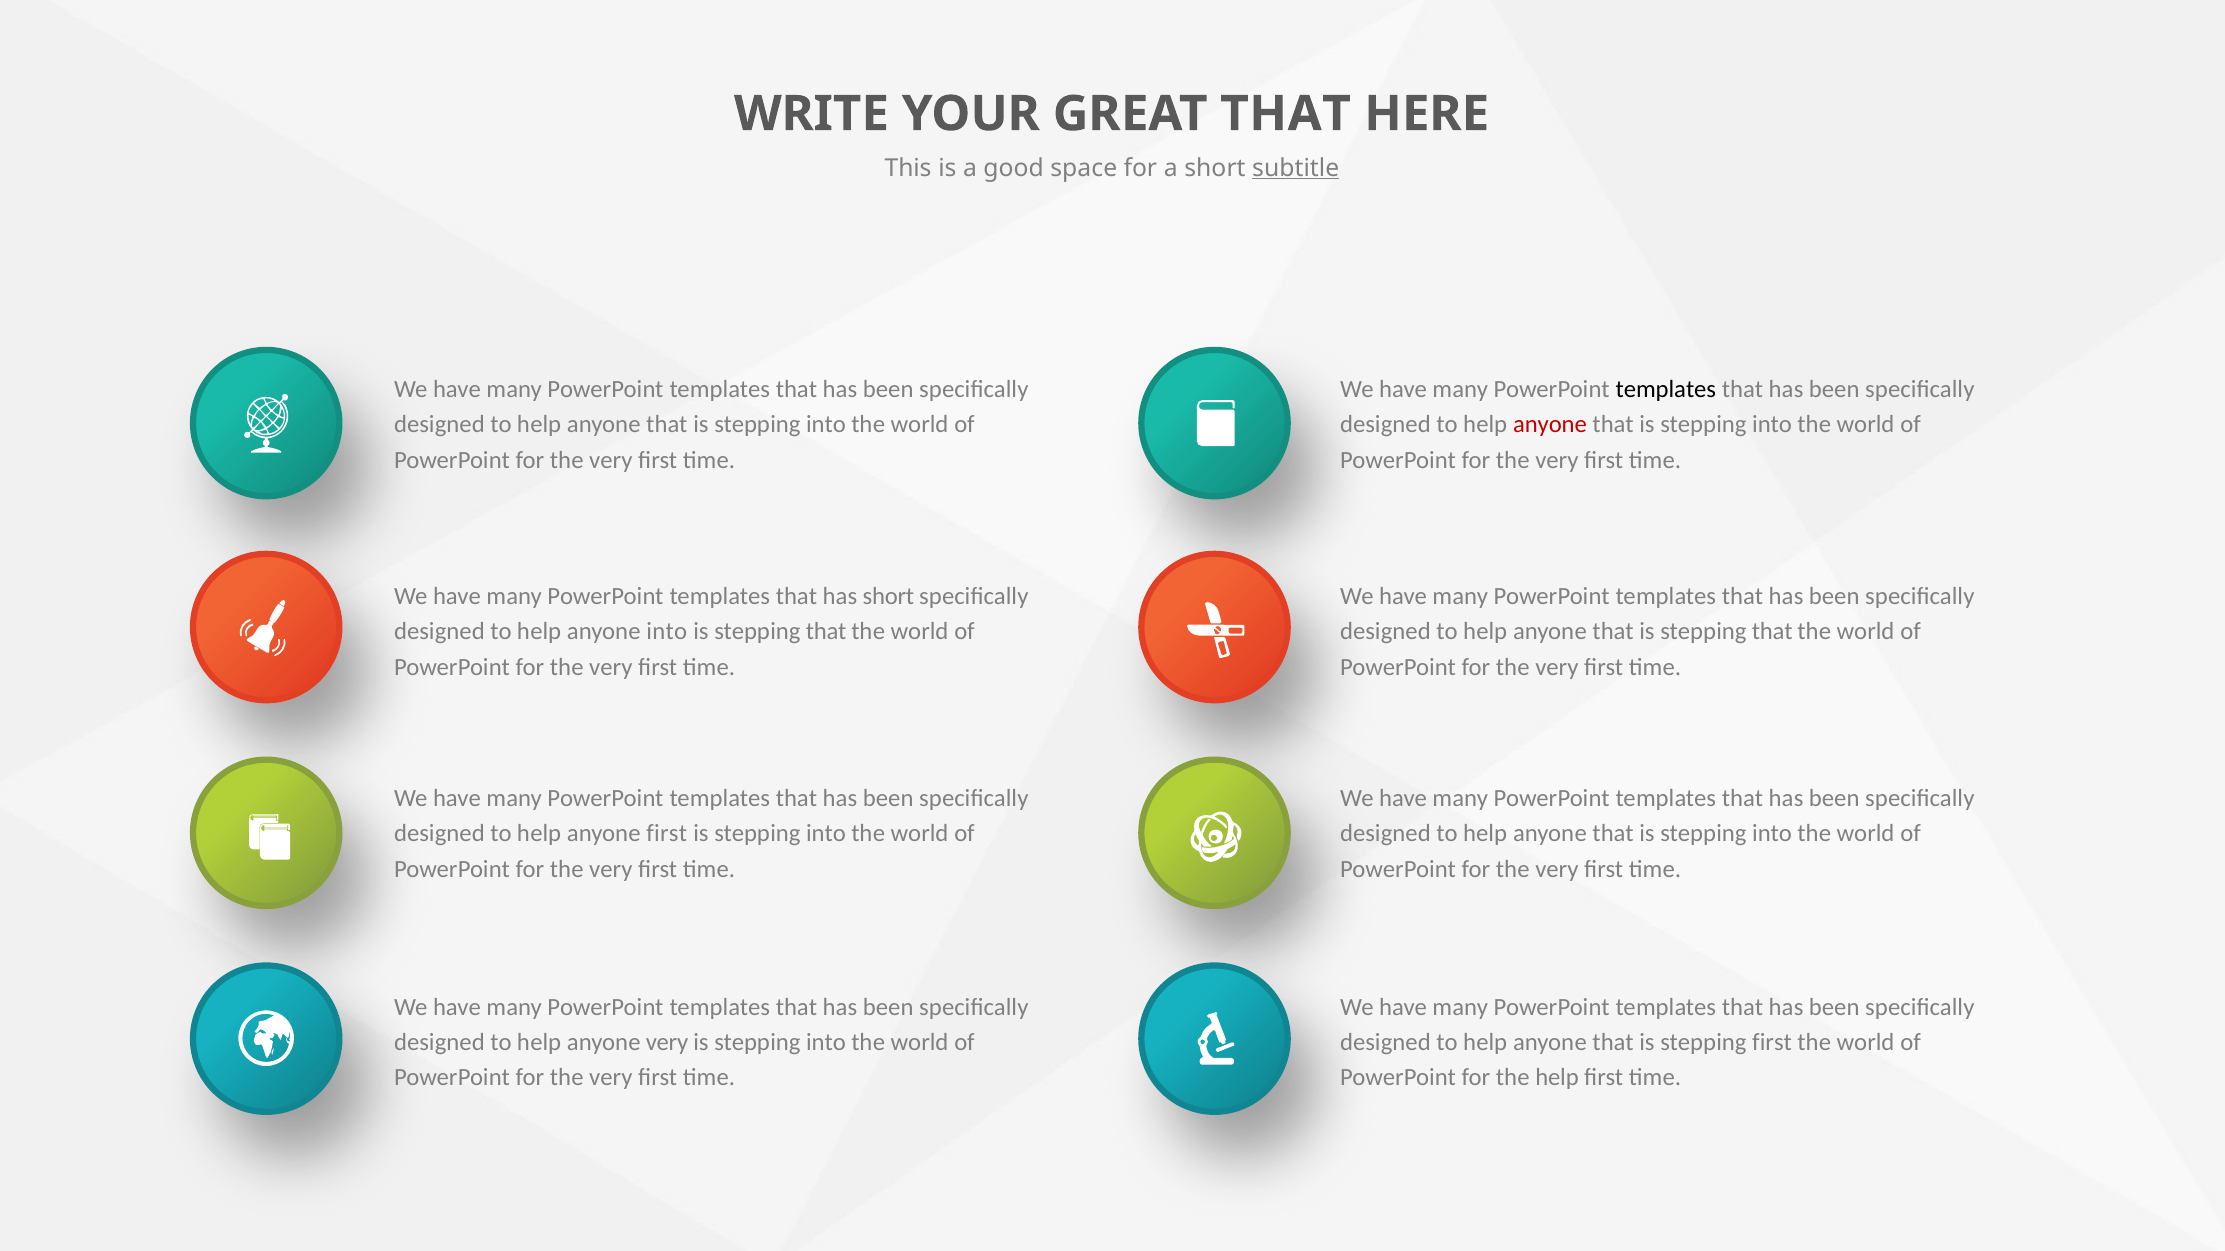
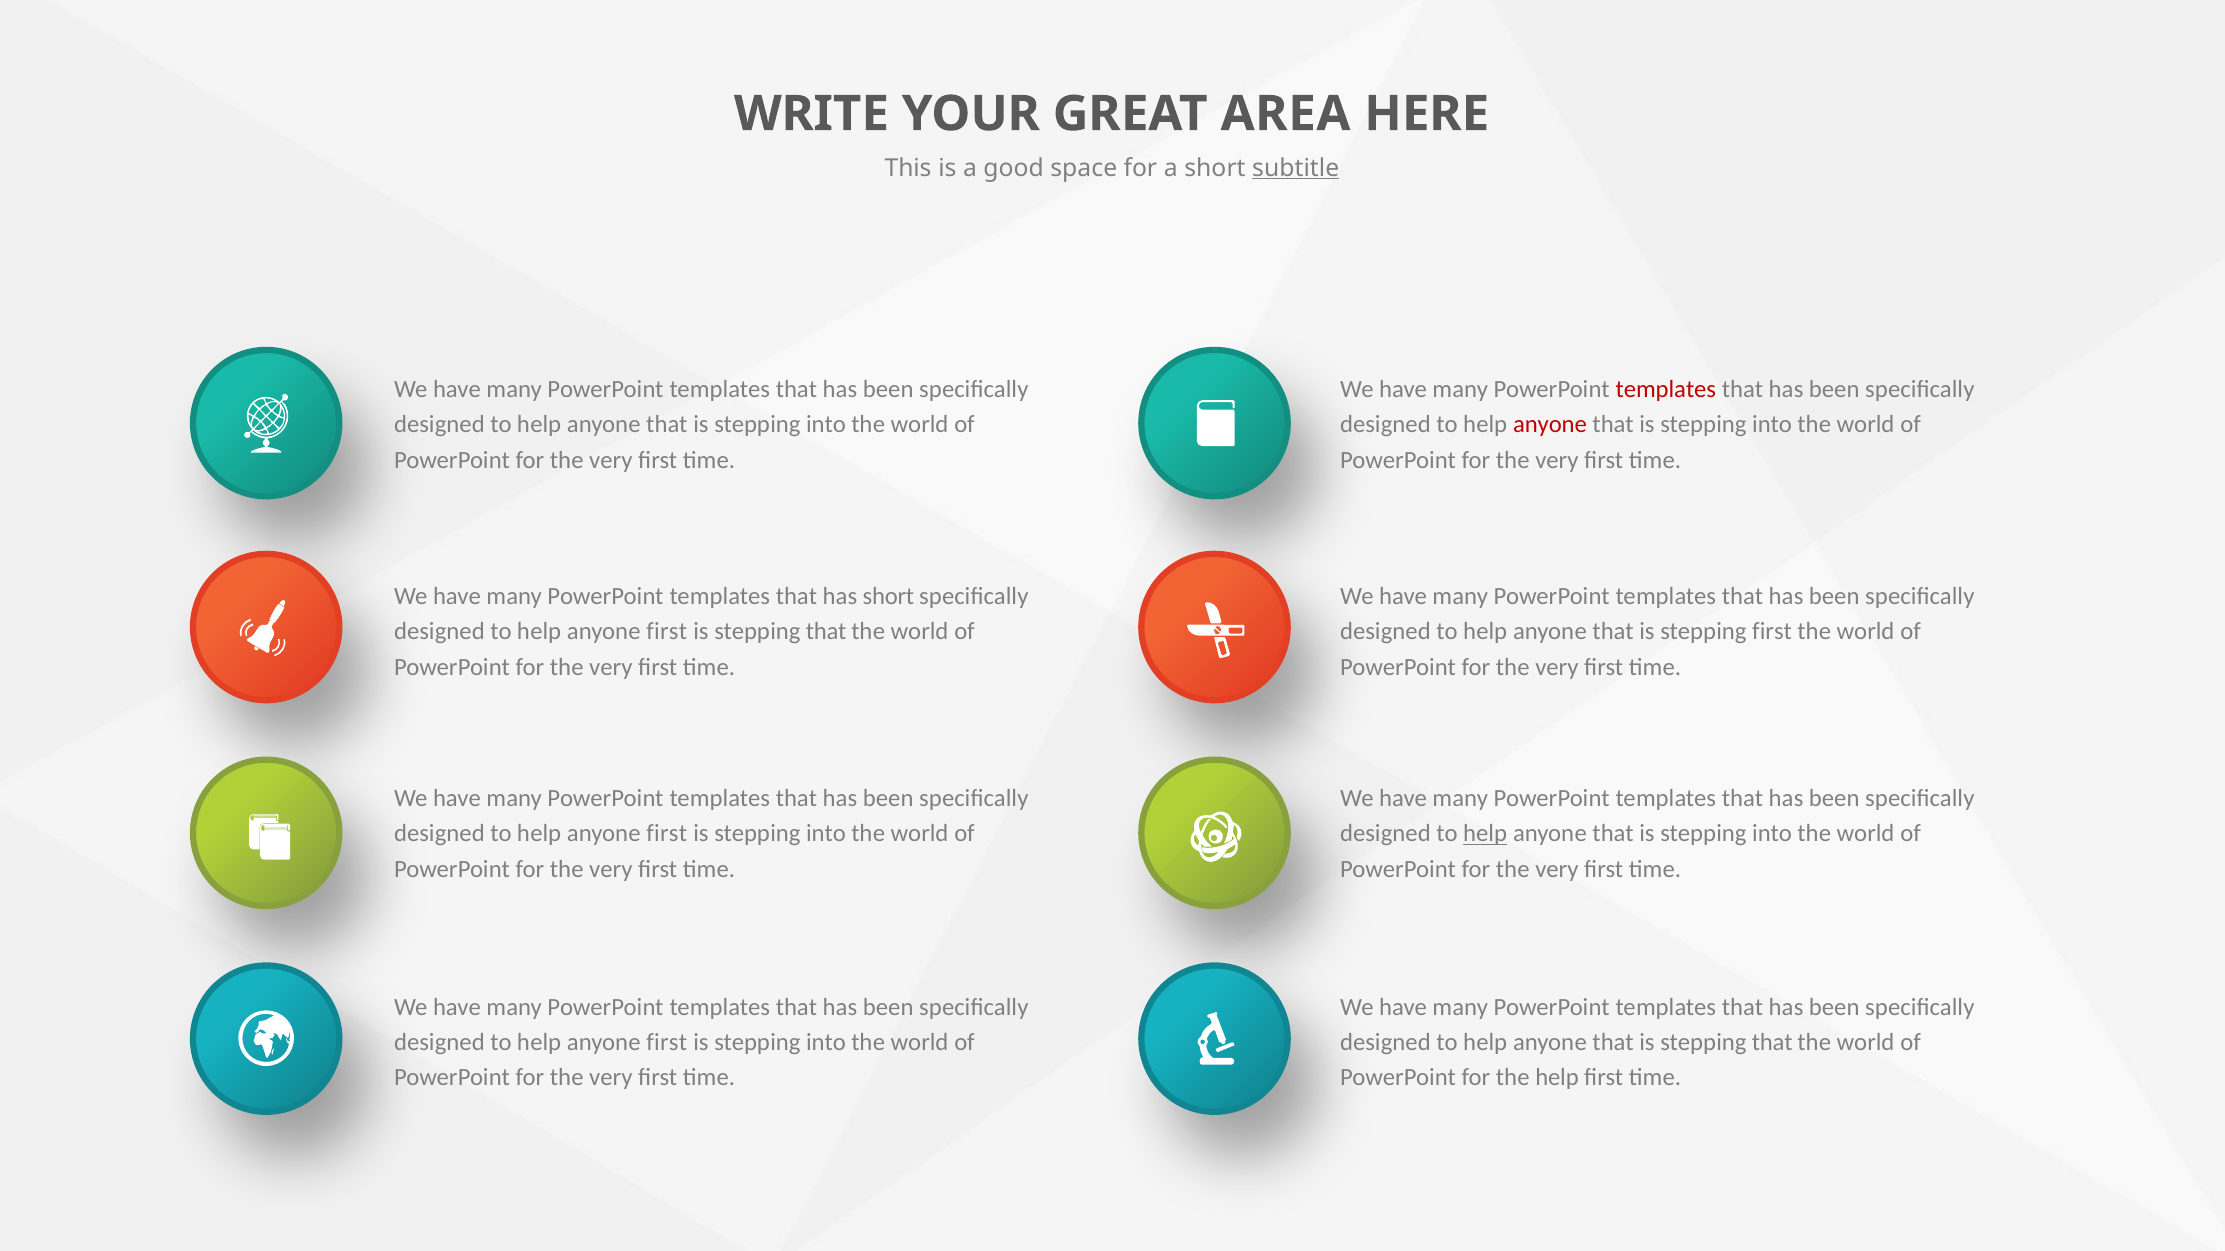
GREAT THAT: THAT -> AREA
templates at (1666, 389) colour: black -> red
into at (667, 631): into -> first
that is stepping that: that -> first
help at (1485, 834) underline: none -> present
very at (667, 1043): very -> first
that is stepping first: first -> that
